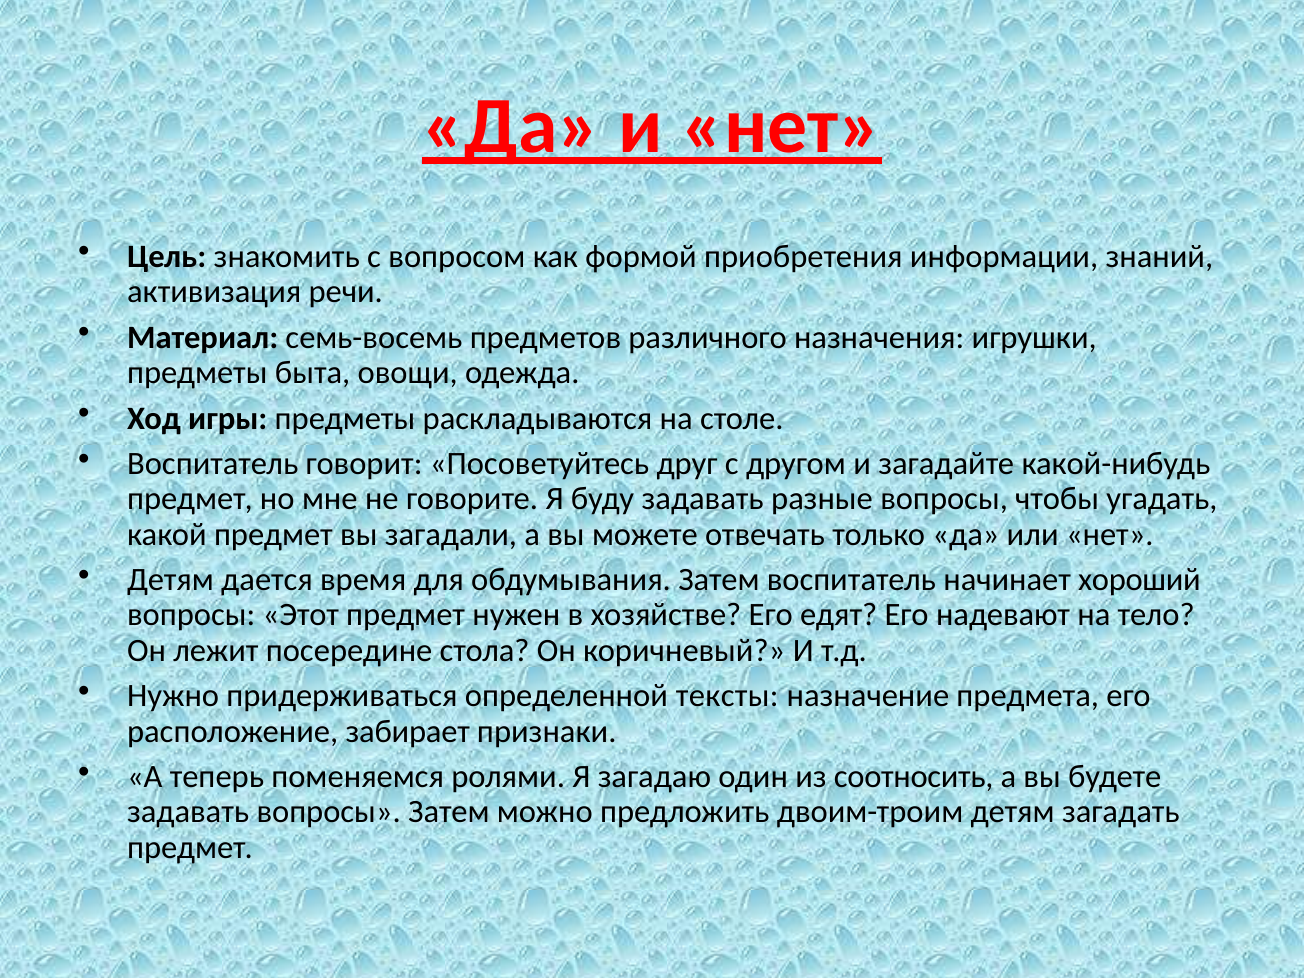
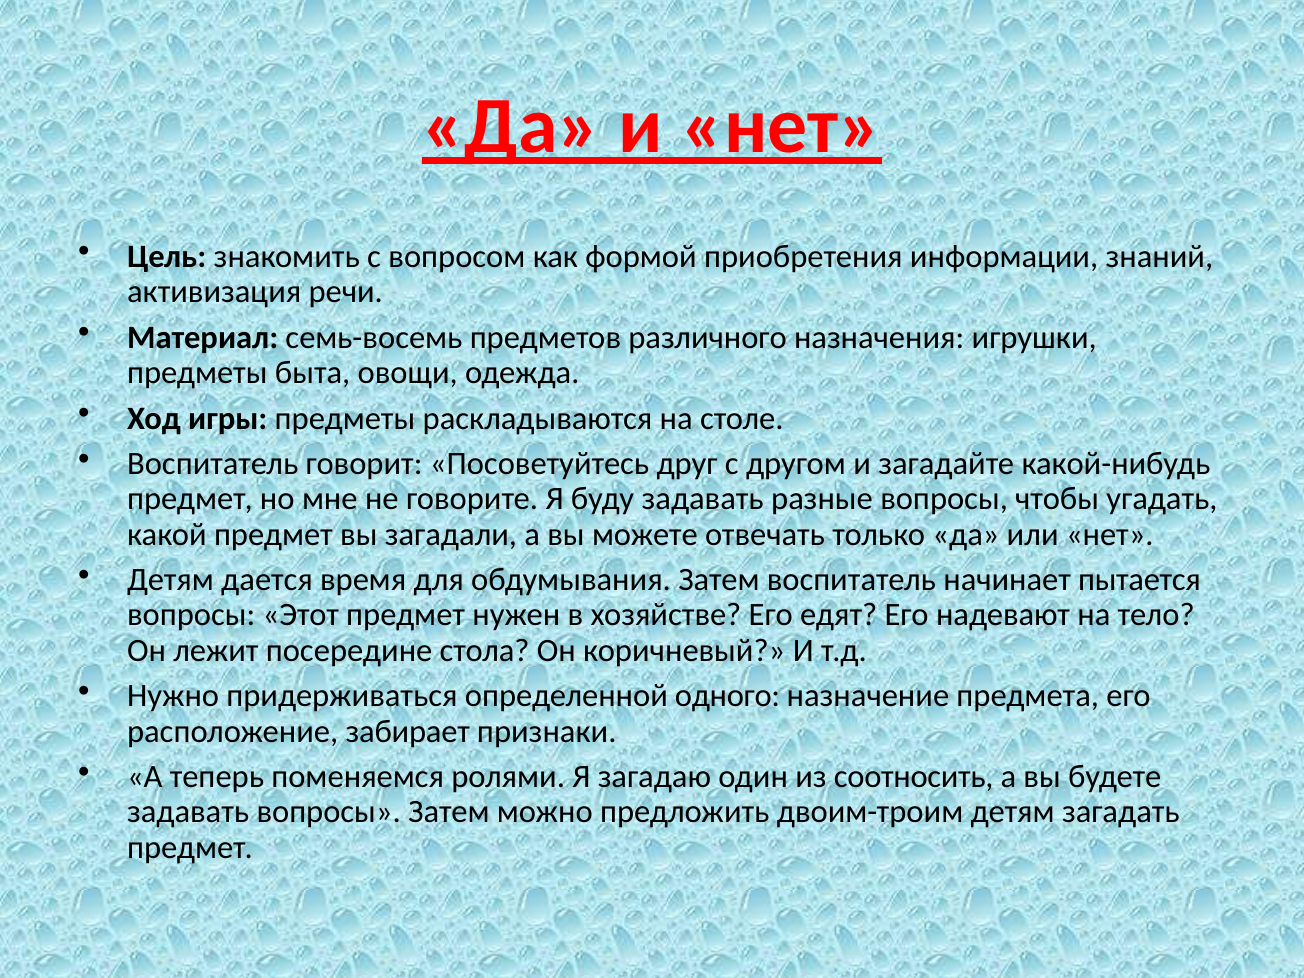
хороший: хороший -> пытается
тексты: тексты -> одного
